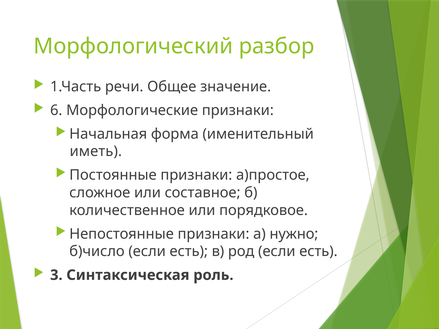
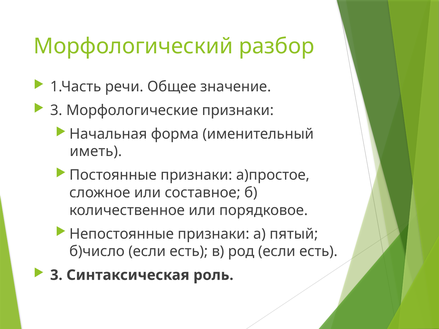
6 at (56, 110): 6 -> 3
нужно: нужно -> пятый
